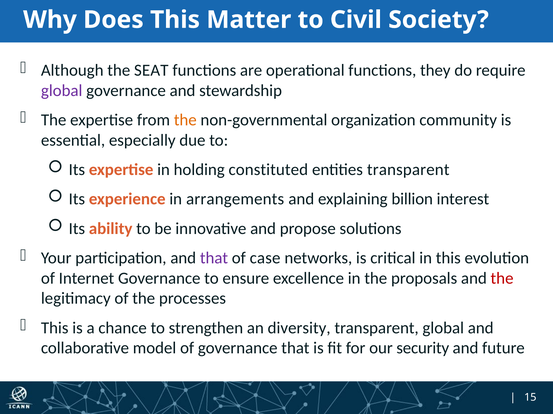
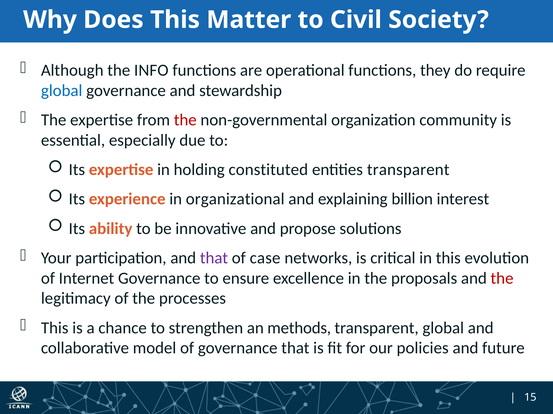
SEAT: SEAT -> INFO
global at (62, 91) colour: purple -> blue
the at (185, 120) colour: orange -> red
arrangements: arrangements -> organizational
diversity: diversity -> methods
security: security -> policies
